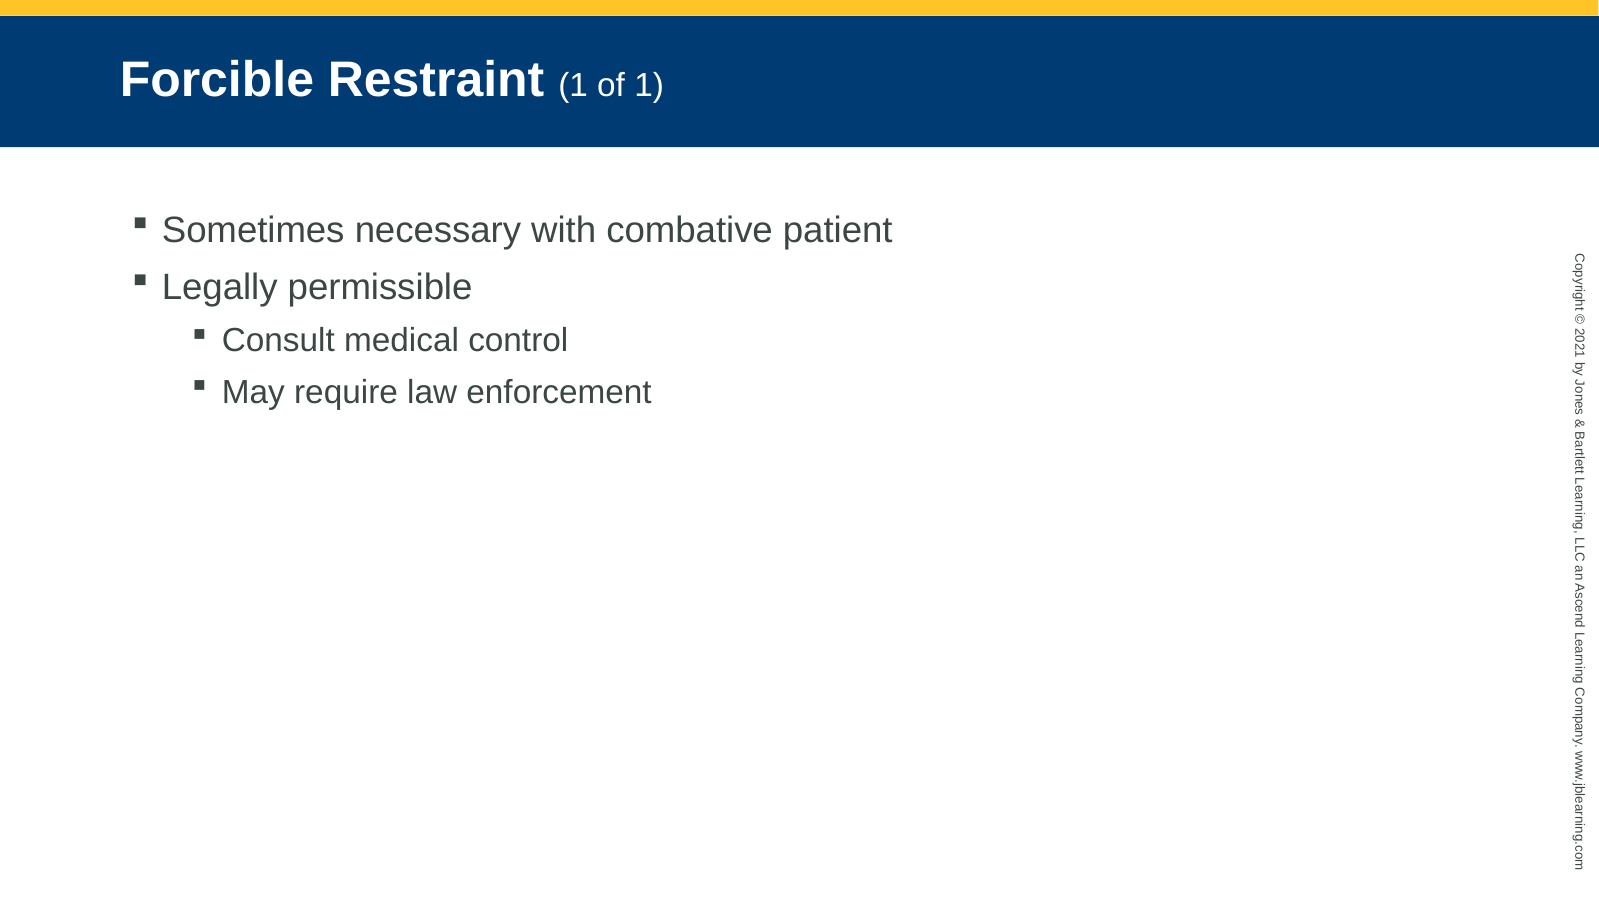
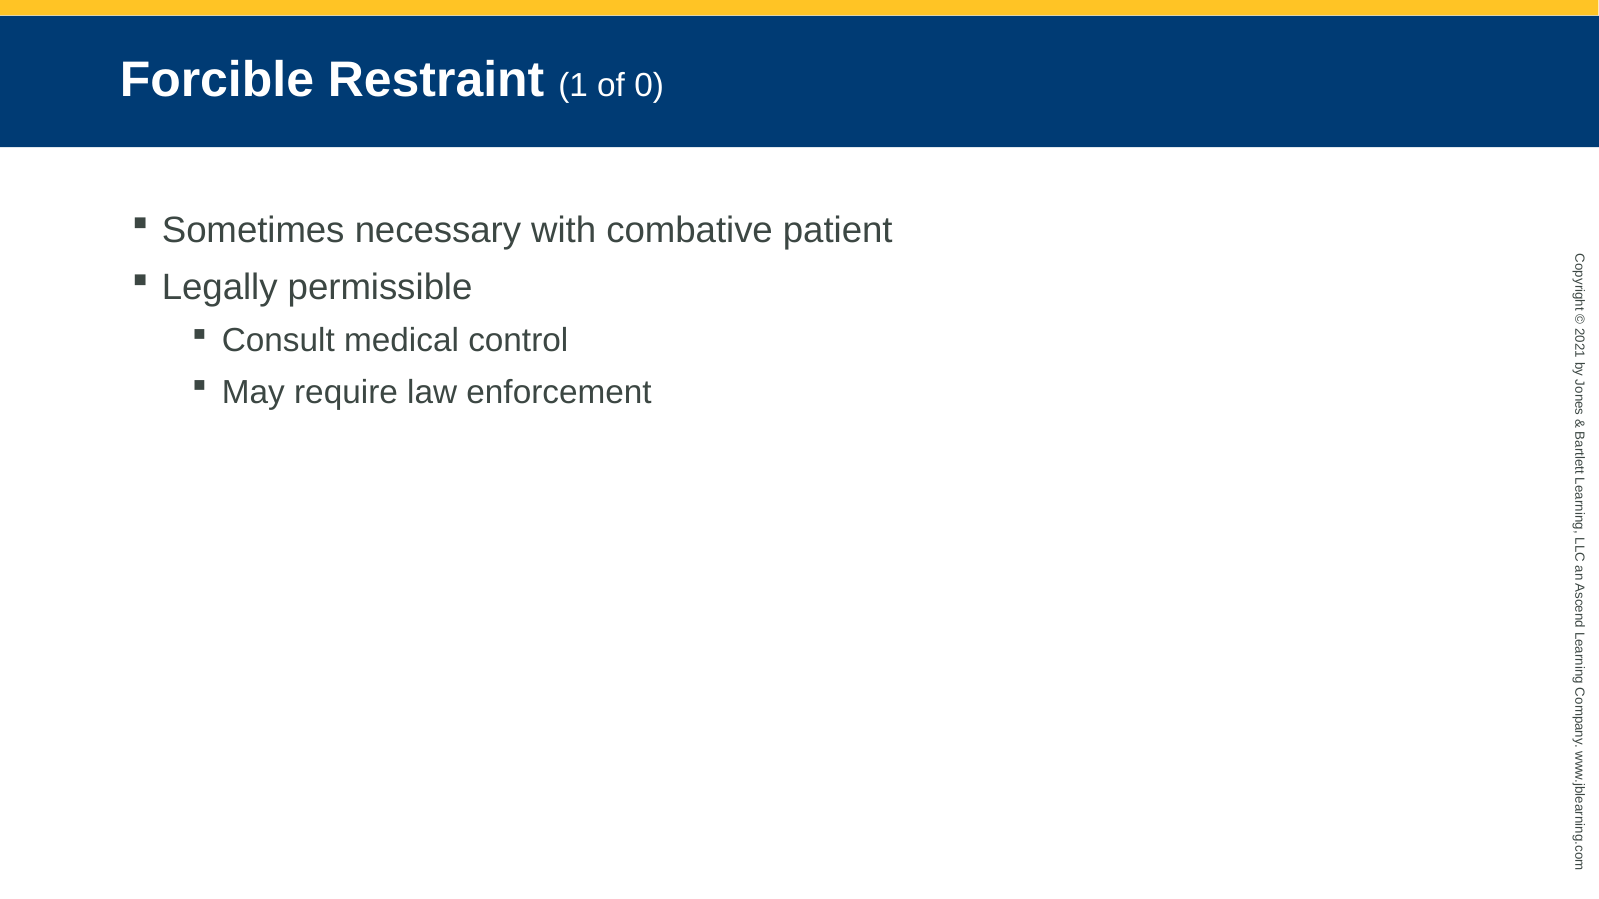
of 1: 1 -> 0
